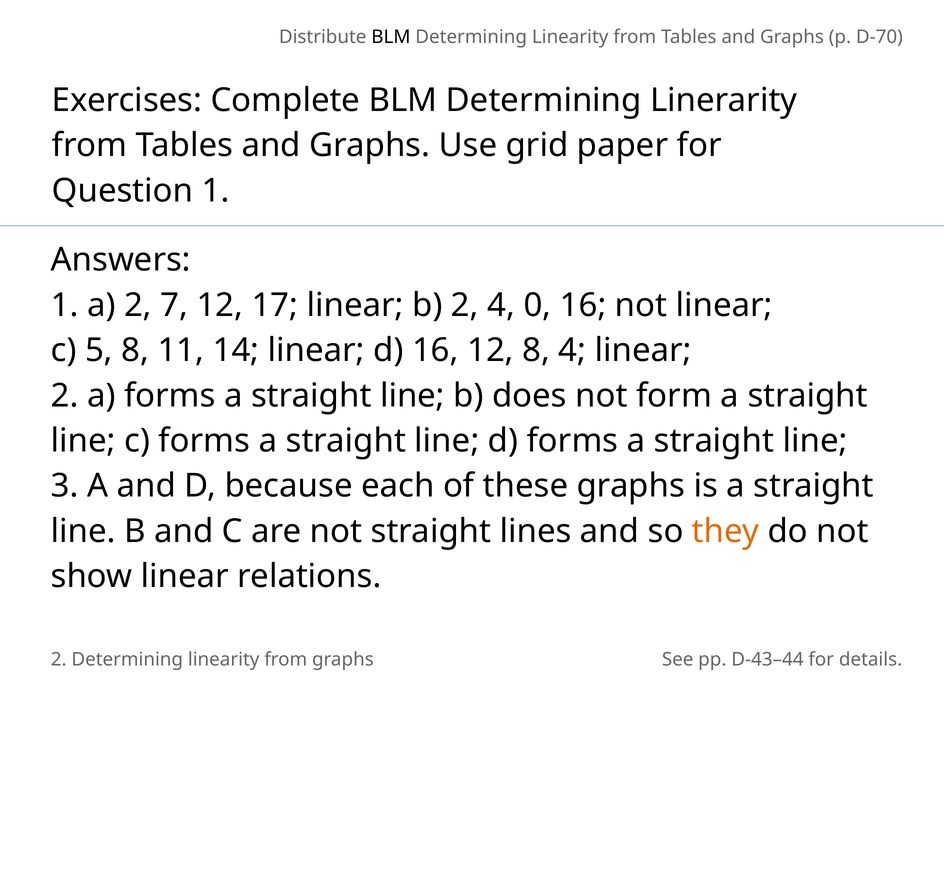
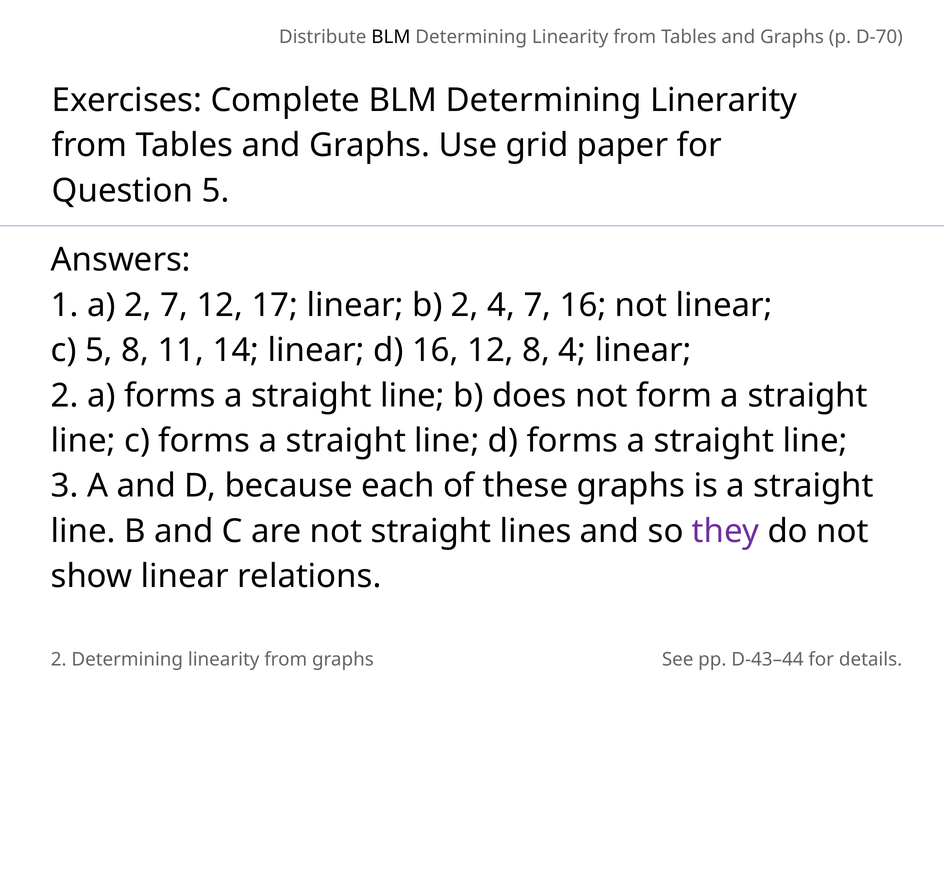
Question 1: 1 -> 5
4 0: 0 -> 7
they colour: orange -> purple
